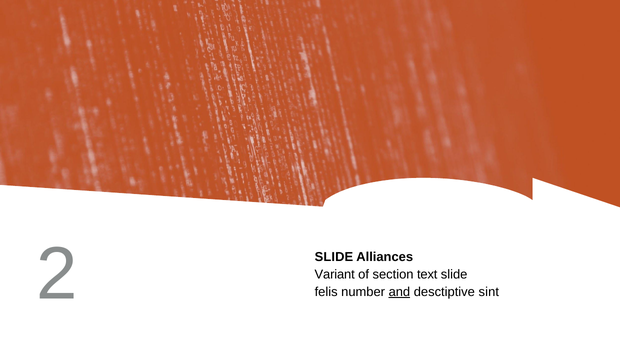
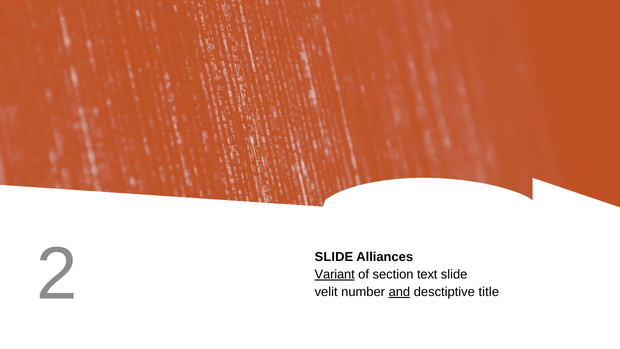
Variant underline: none -> present
felis: felis -> velit
sint: sint -> title
